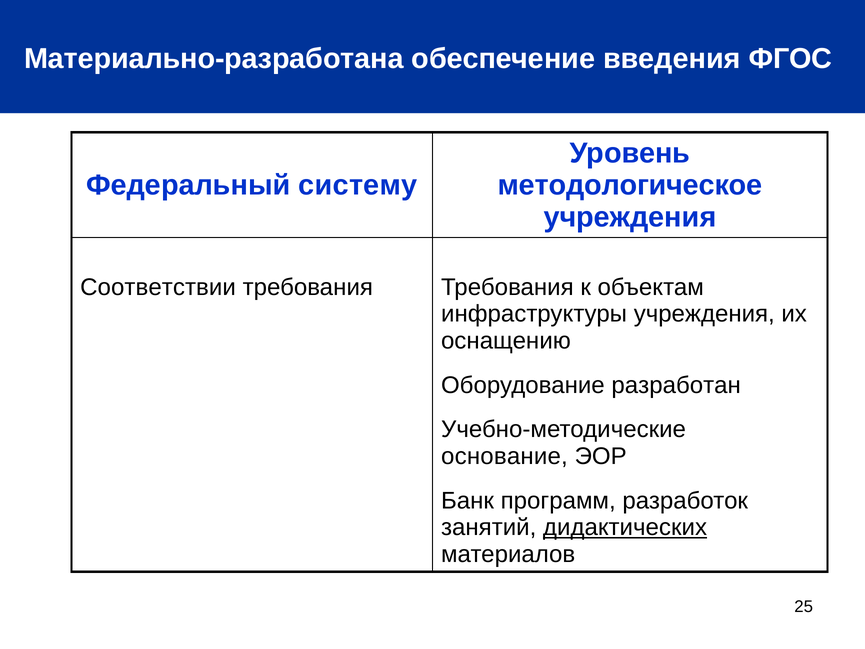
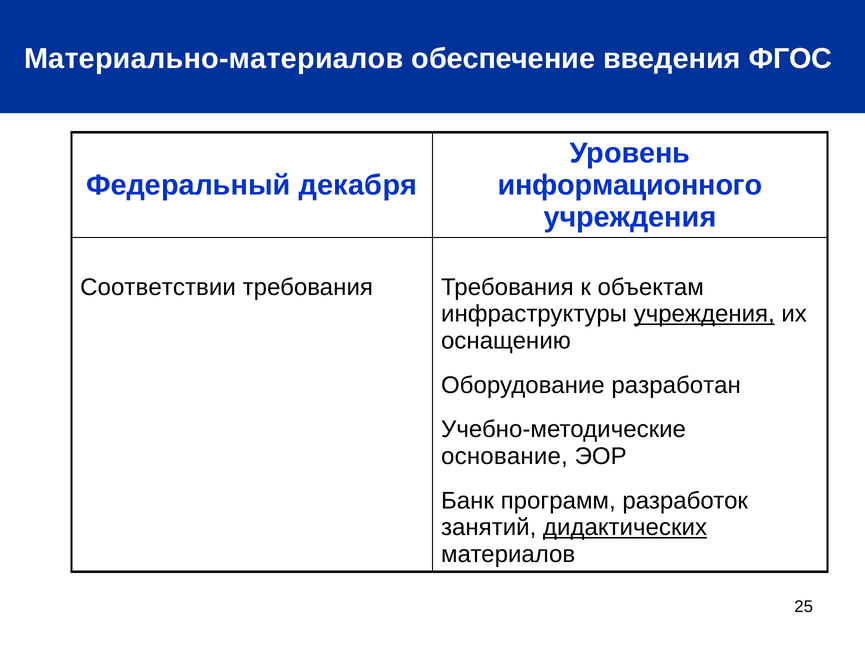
Материально-разработана: Материально-разработана -> Материально-материалов
систему: систему -> декабря
методологическое: методологическое -> информационного
учреждения at (704, 314) underline: none -> present
